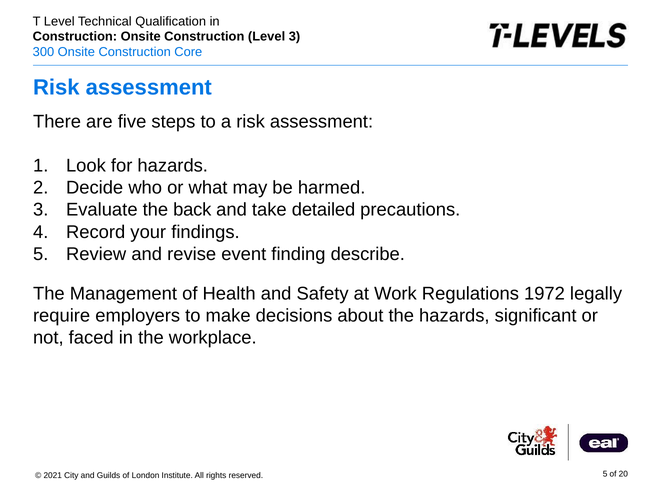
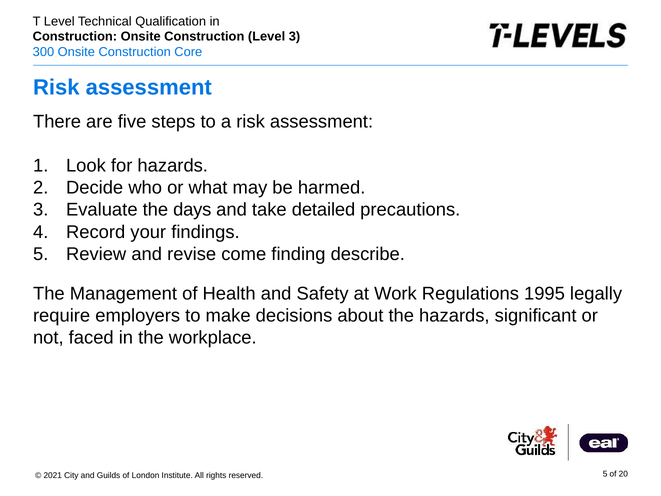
back: back -> days
event: event -> come
1972: 1972 -> 1995
